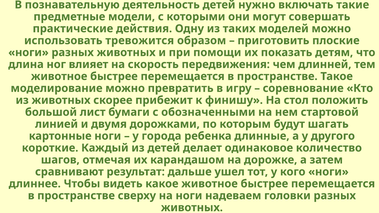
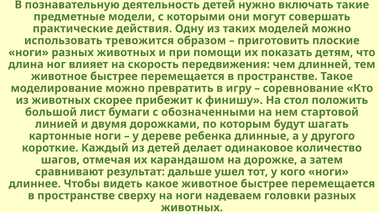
города: города -> дереве
